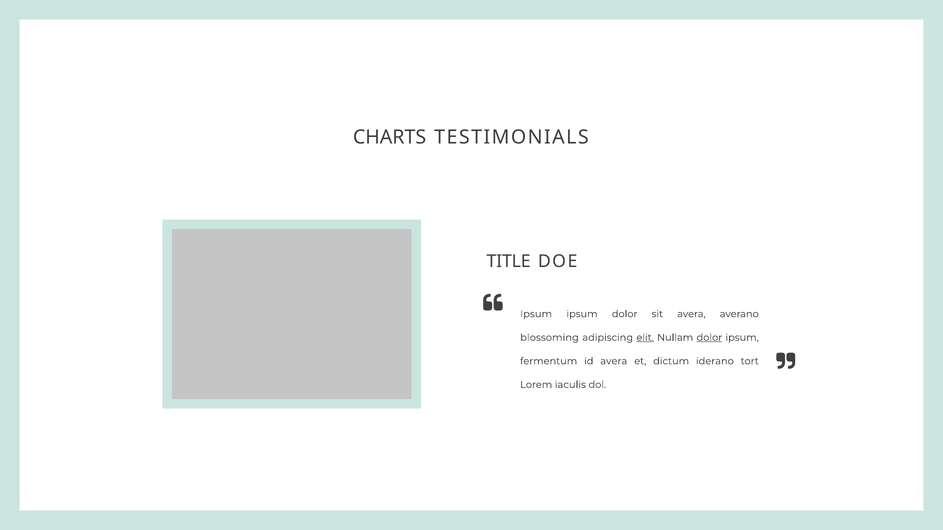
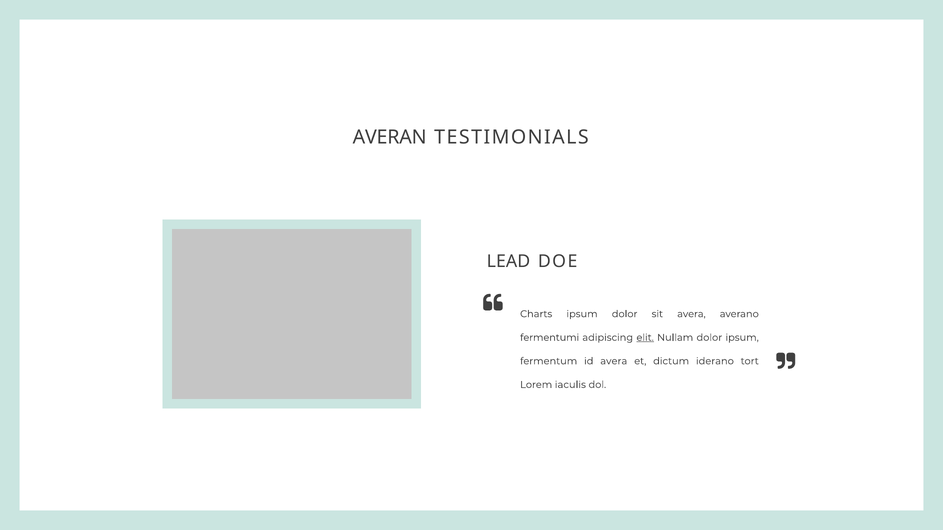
CHARTS: CHARTS -> AVERAN
TITLE: TITLE -> LEAD
Ipsum at (536, 314): Ipsum -> Charts
blossoming: blossoming -> fermentumi
dolor at (709, 338) underline: present -> none
